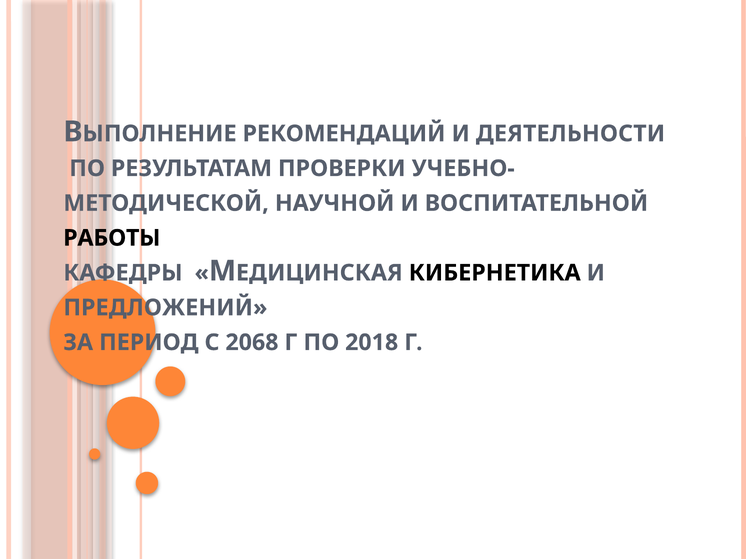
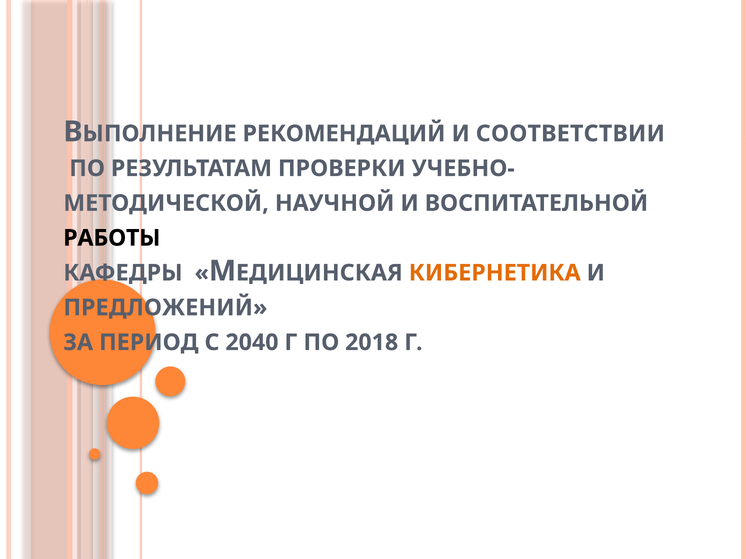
ДЕЯТЕЛЬНОСТИ: ДЕЯТЕЛЬНОСТИ -> СООТВЕТСТВИИ
КИБЕРНЕТИКА colour: black -> orange
2068: 2068 -> 2040
